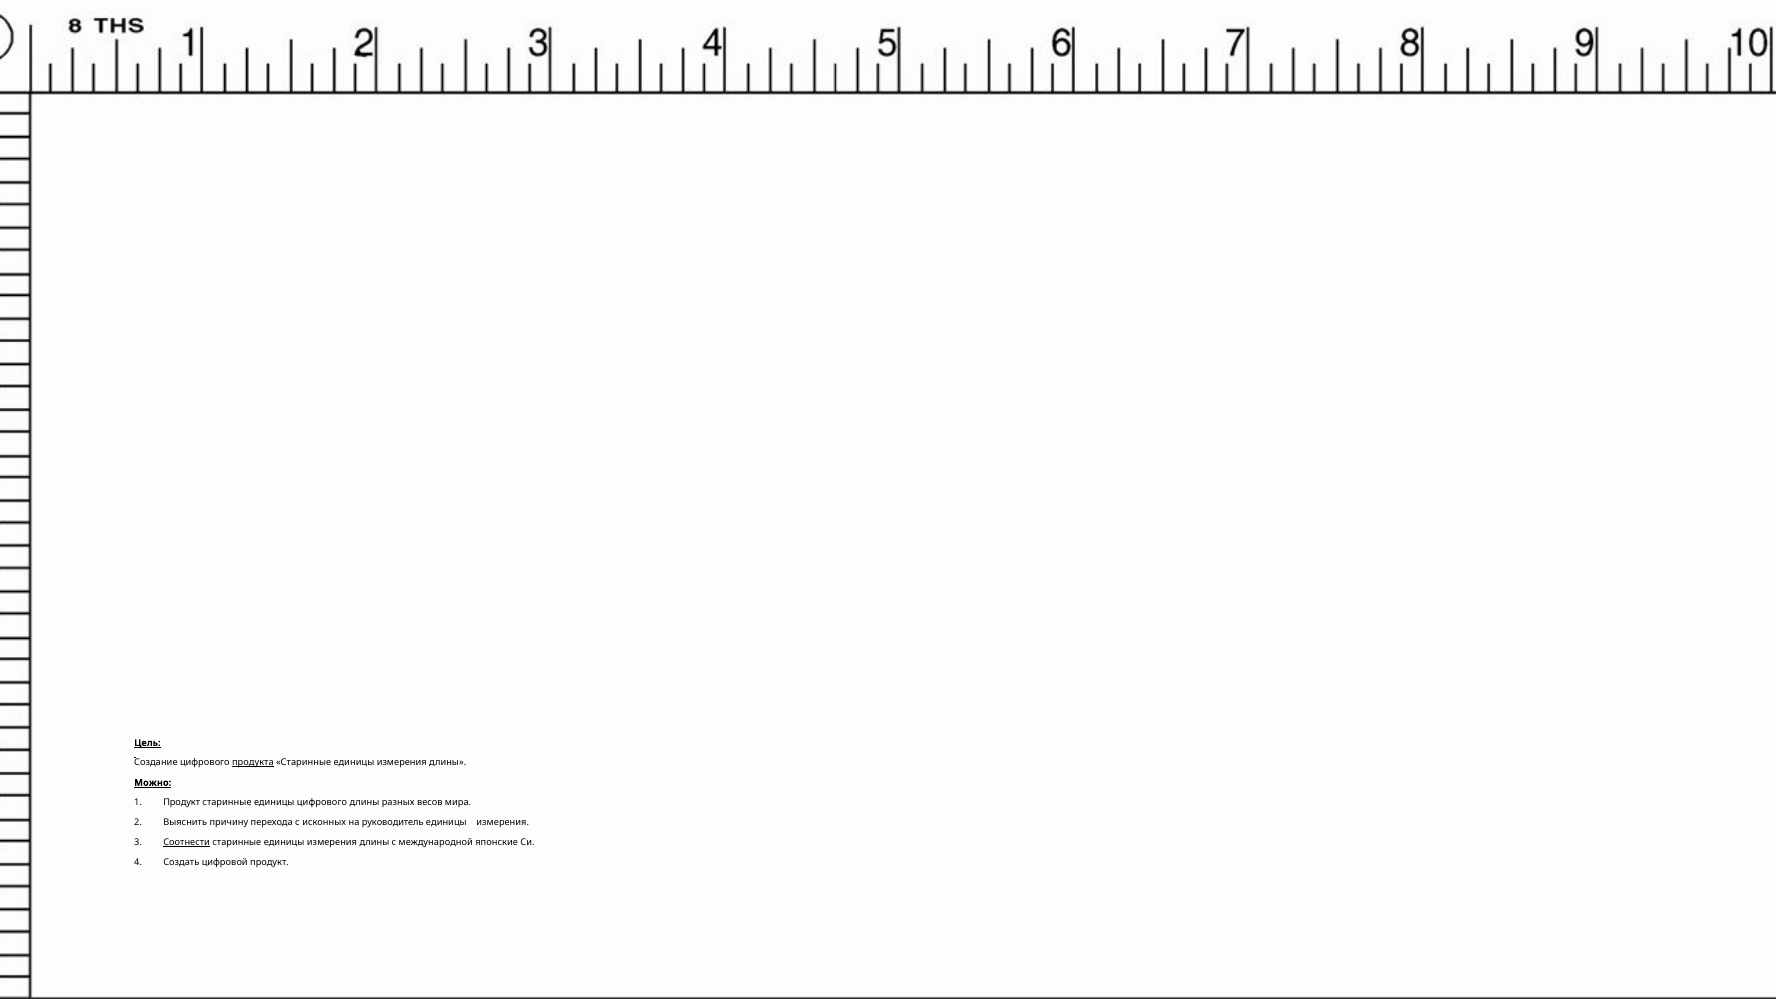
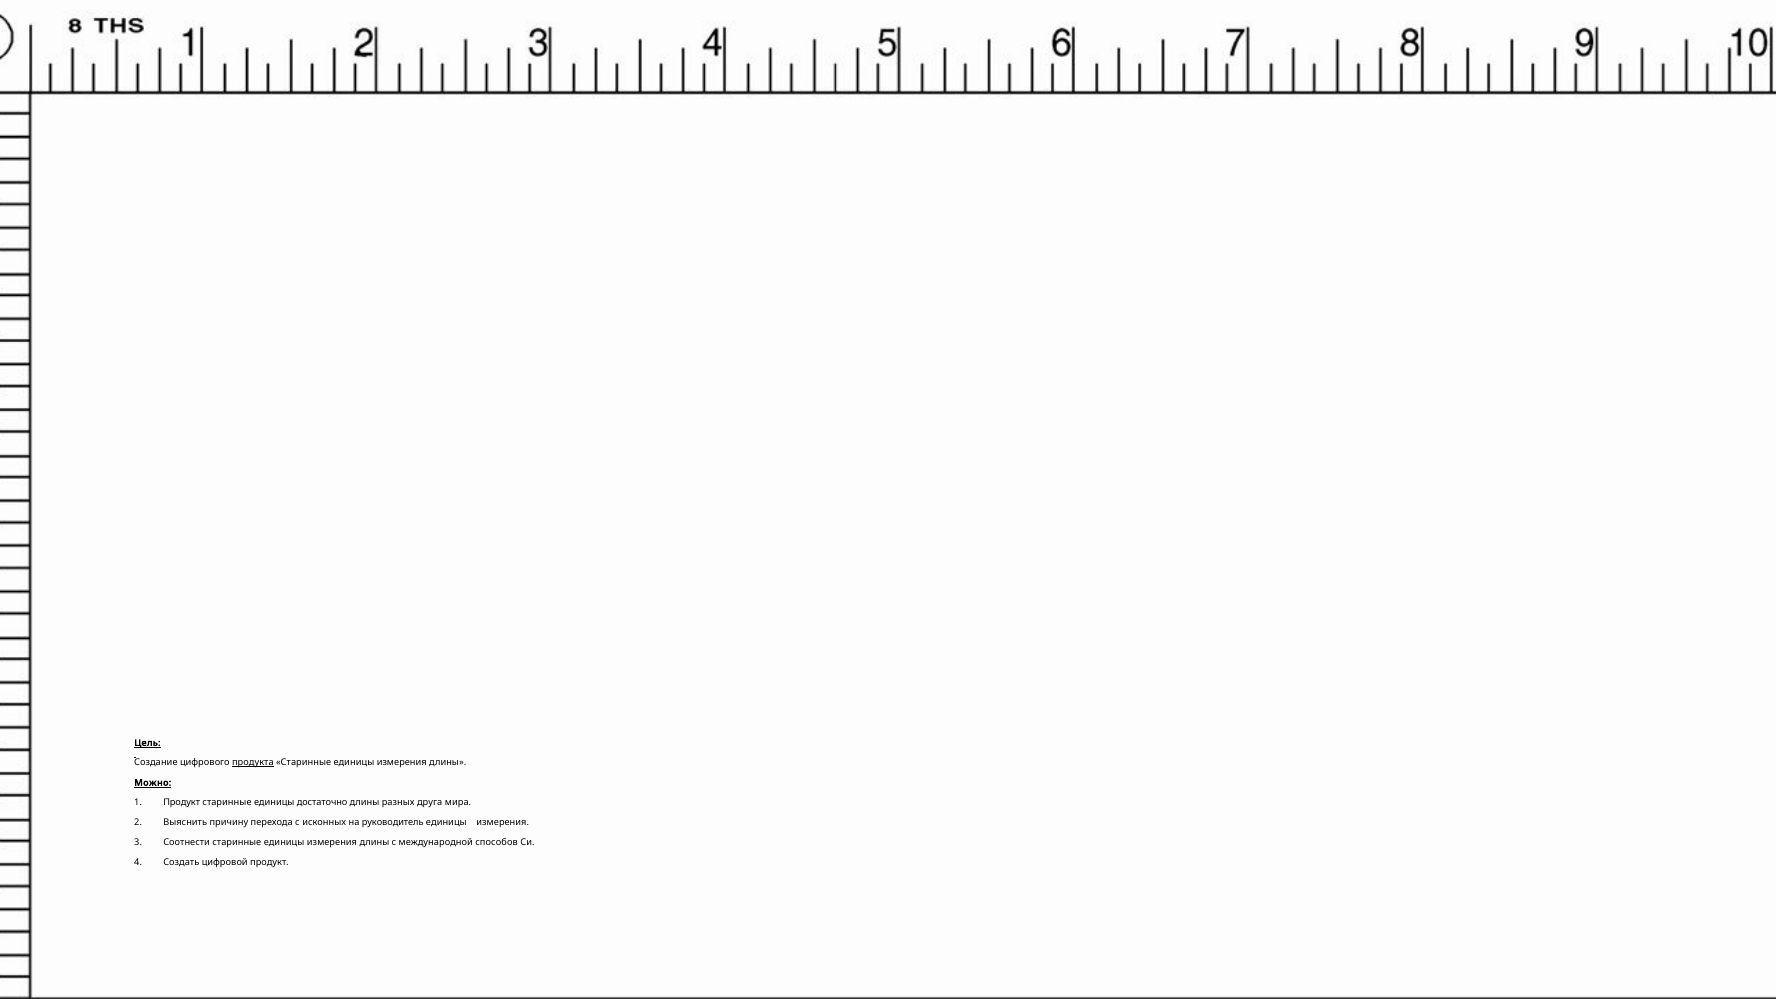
единицы цифрового: цифрового -> достаточно
весов: весов -> друга
Соотнести underline: present -> none
японские: японские -> способов
